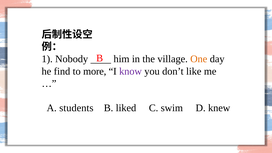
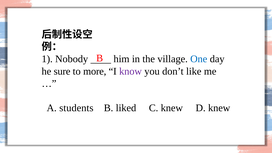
One colour: orange -> blue
find: find -> sure
C swim: swim -> knew
